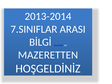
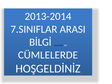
MAZERETTEN: MAZERETTEN -> CÜMLELERDE
